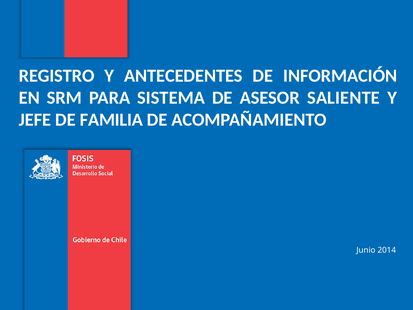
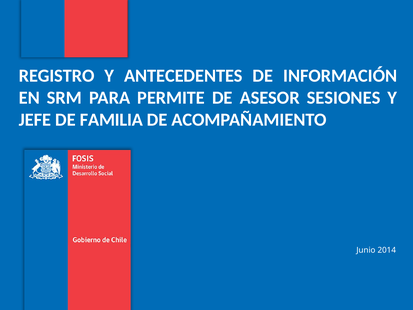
SISTEMA: SISTEMA -> PERMITE
SALIENTE: SALIENTE -> SESIONES
